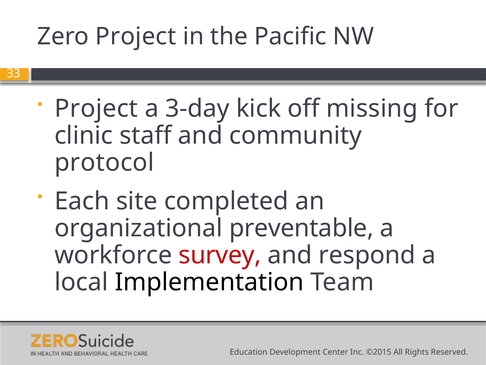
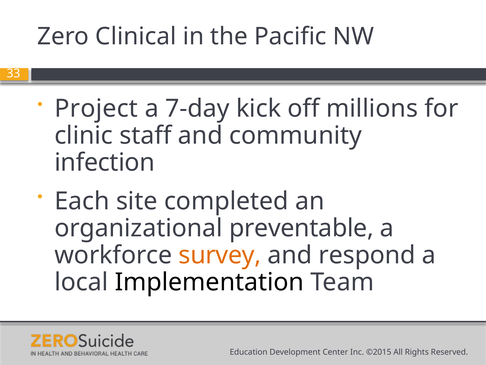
Zero Project: Project -> Clinical
3-day: 3-day -> 7-day
missing: missing -> millions
protocol: protocol -> infection
survey colour: red -> orange
